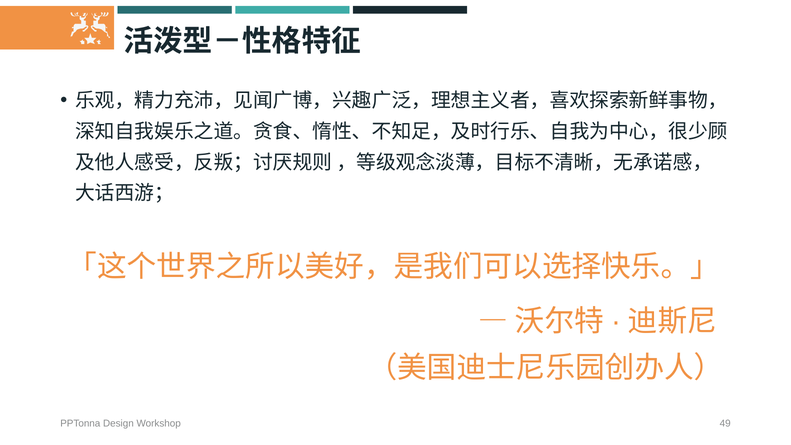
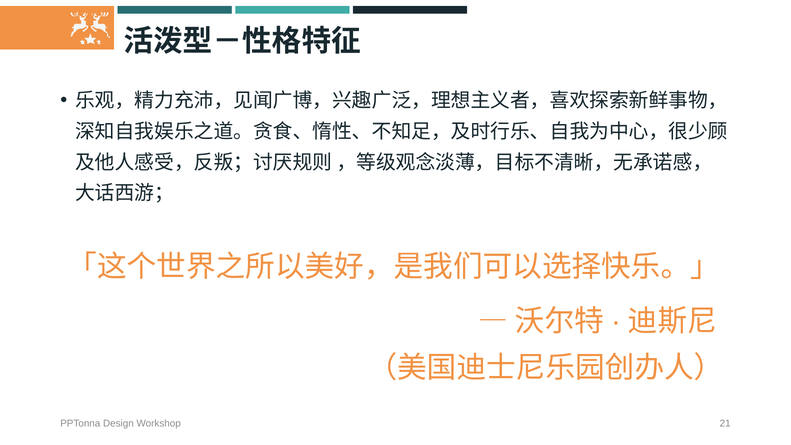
49: 49 -> 21
